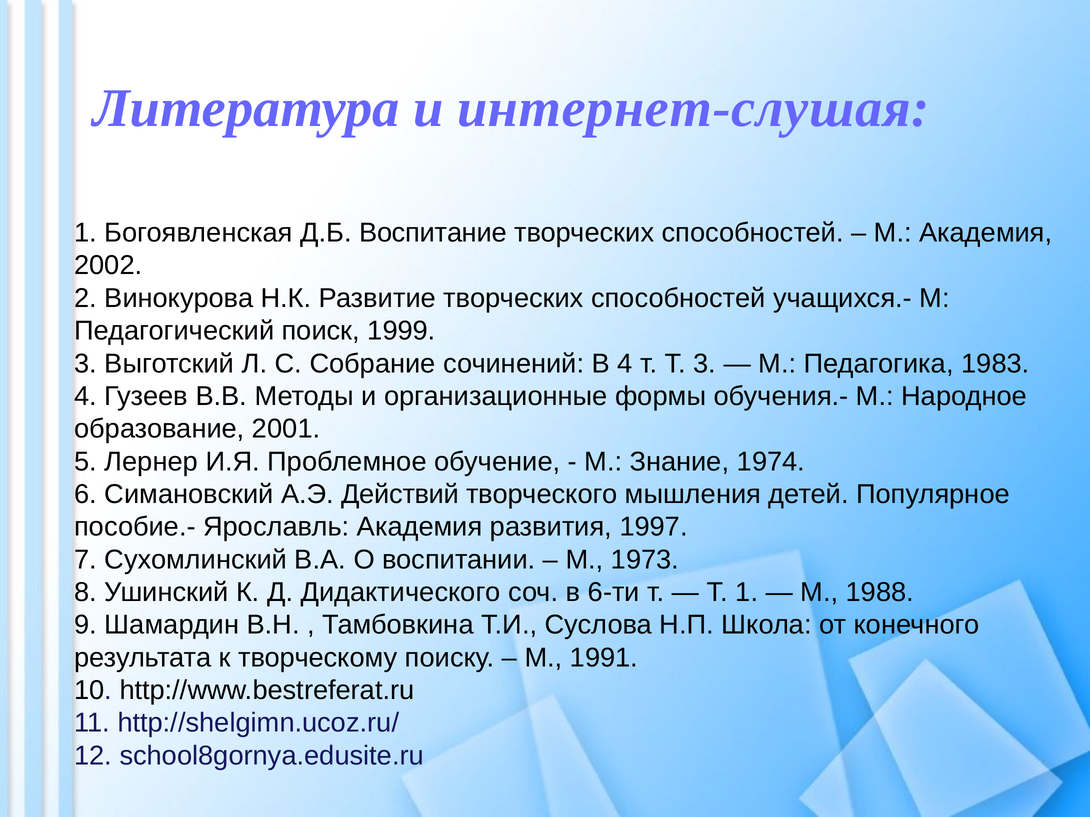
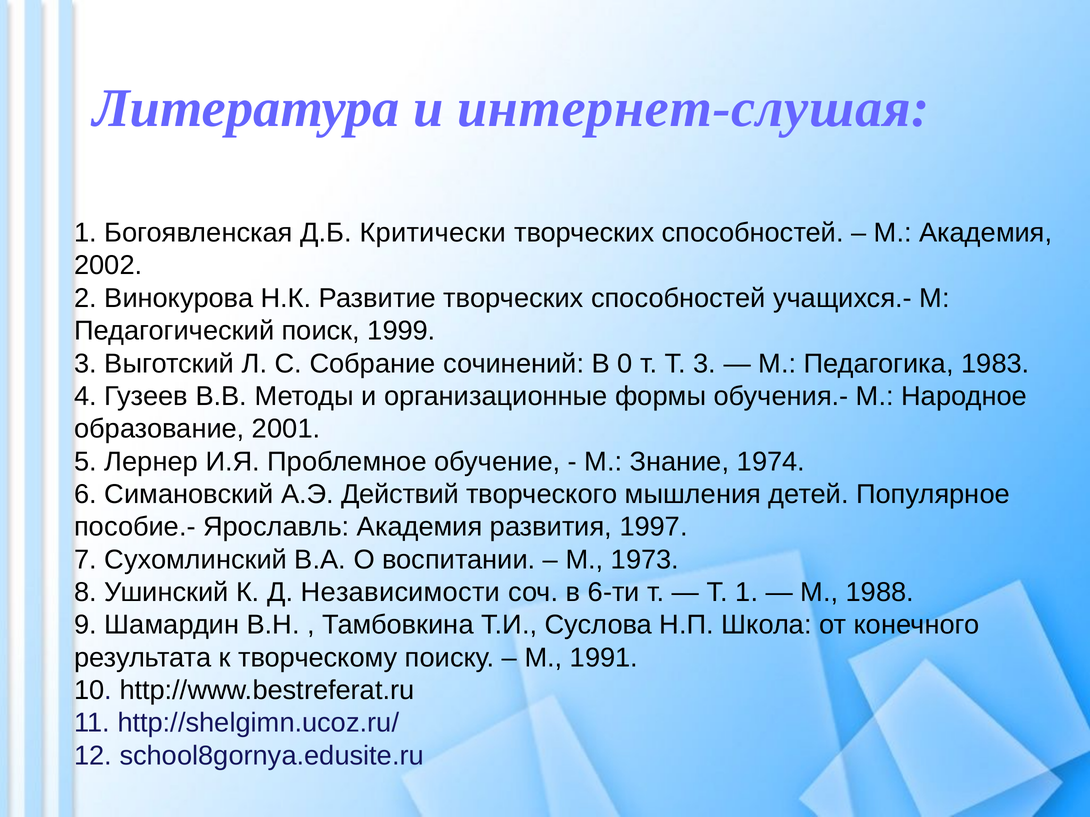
Воспитание: Воспитание -> Критически
В 4: 4 -> 0
Дидактического: Дидактического -> Независимости
